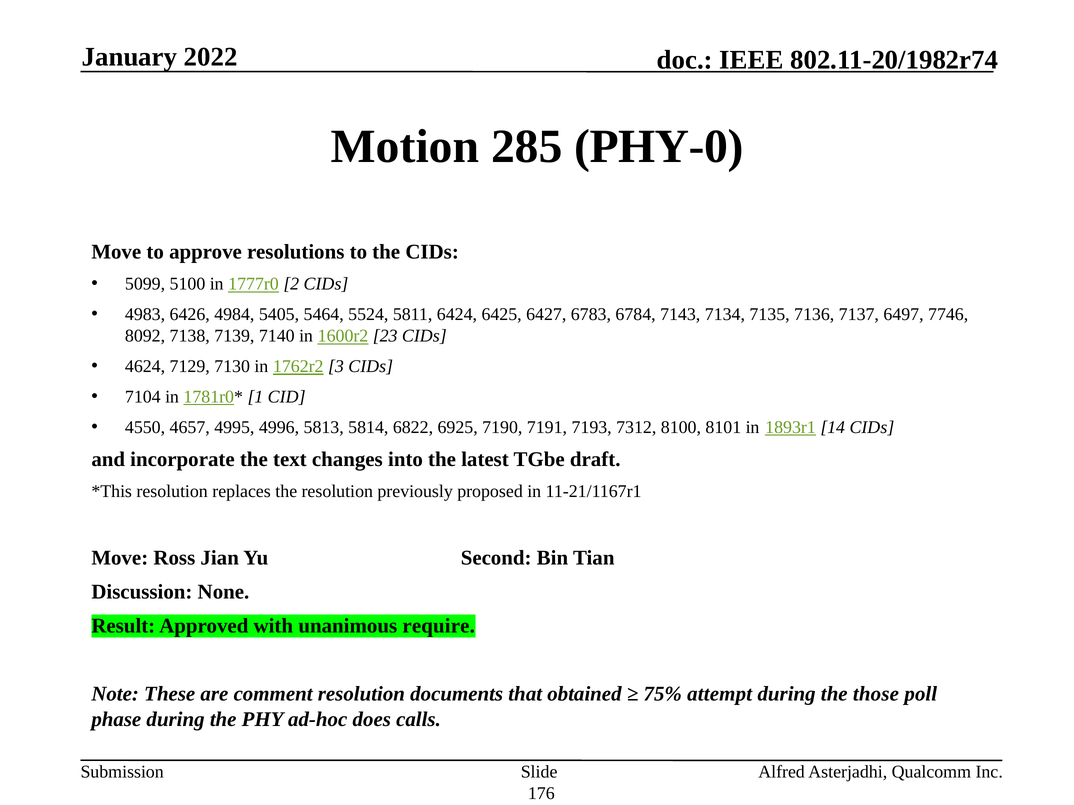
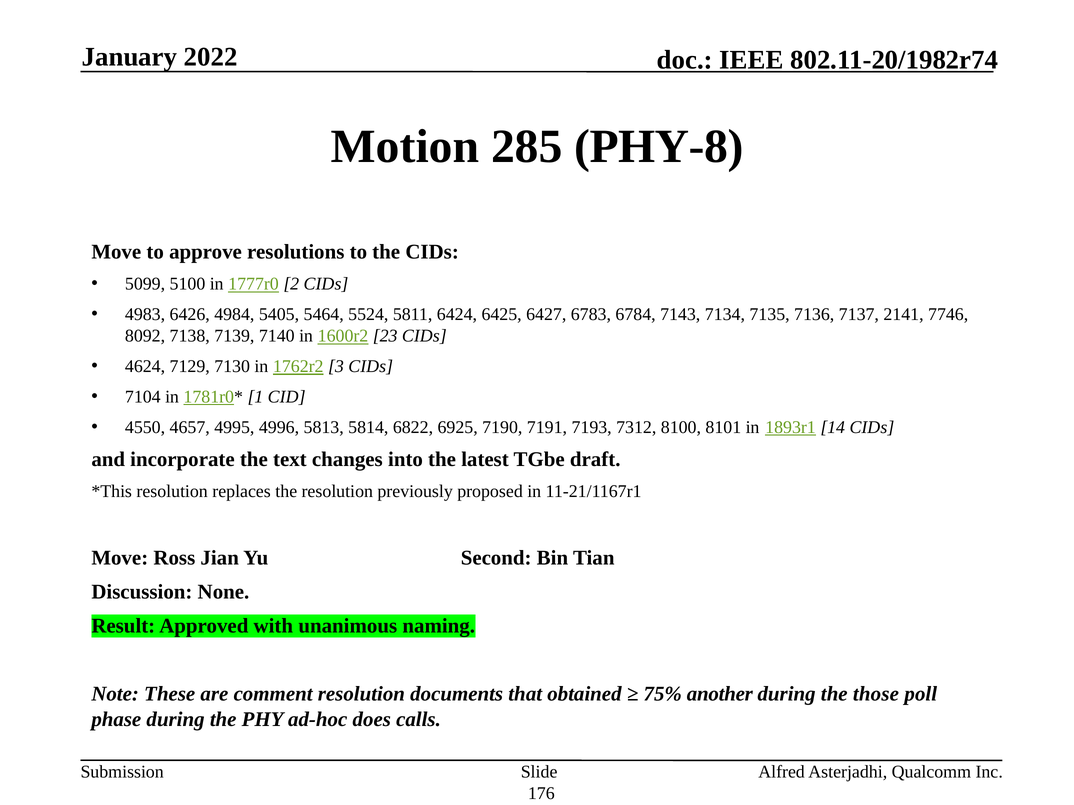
PHY-0: PHY-0 -> PHY-8
6497: 6497 -> 2141
require: require -> naming
attempt: attempt -> another
